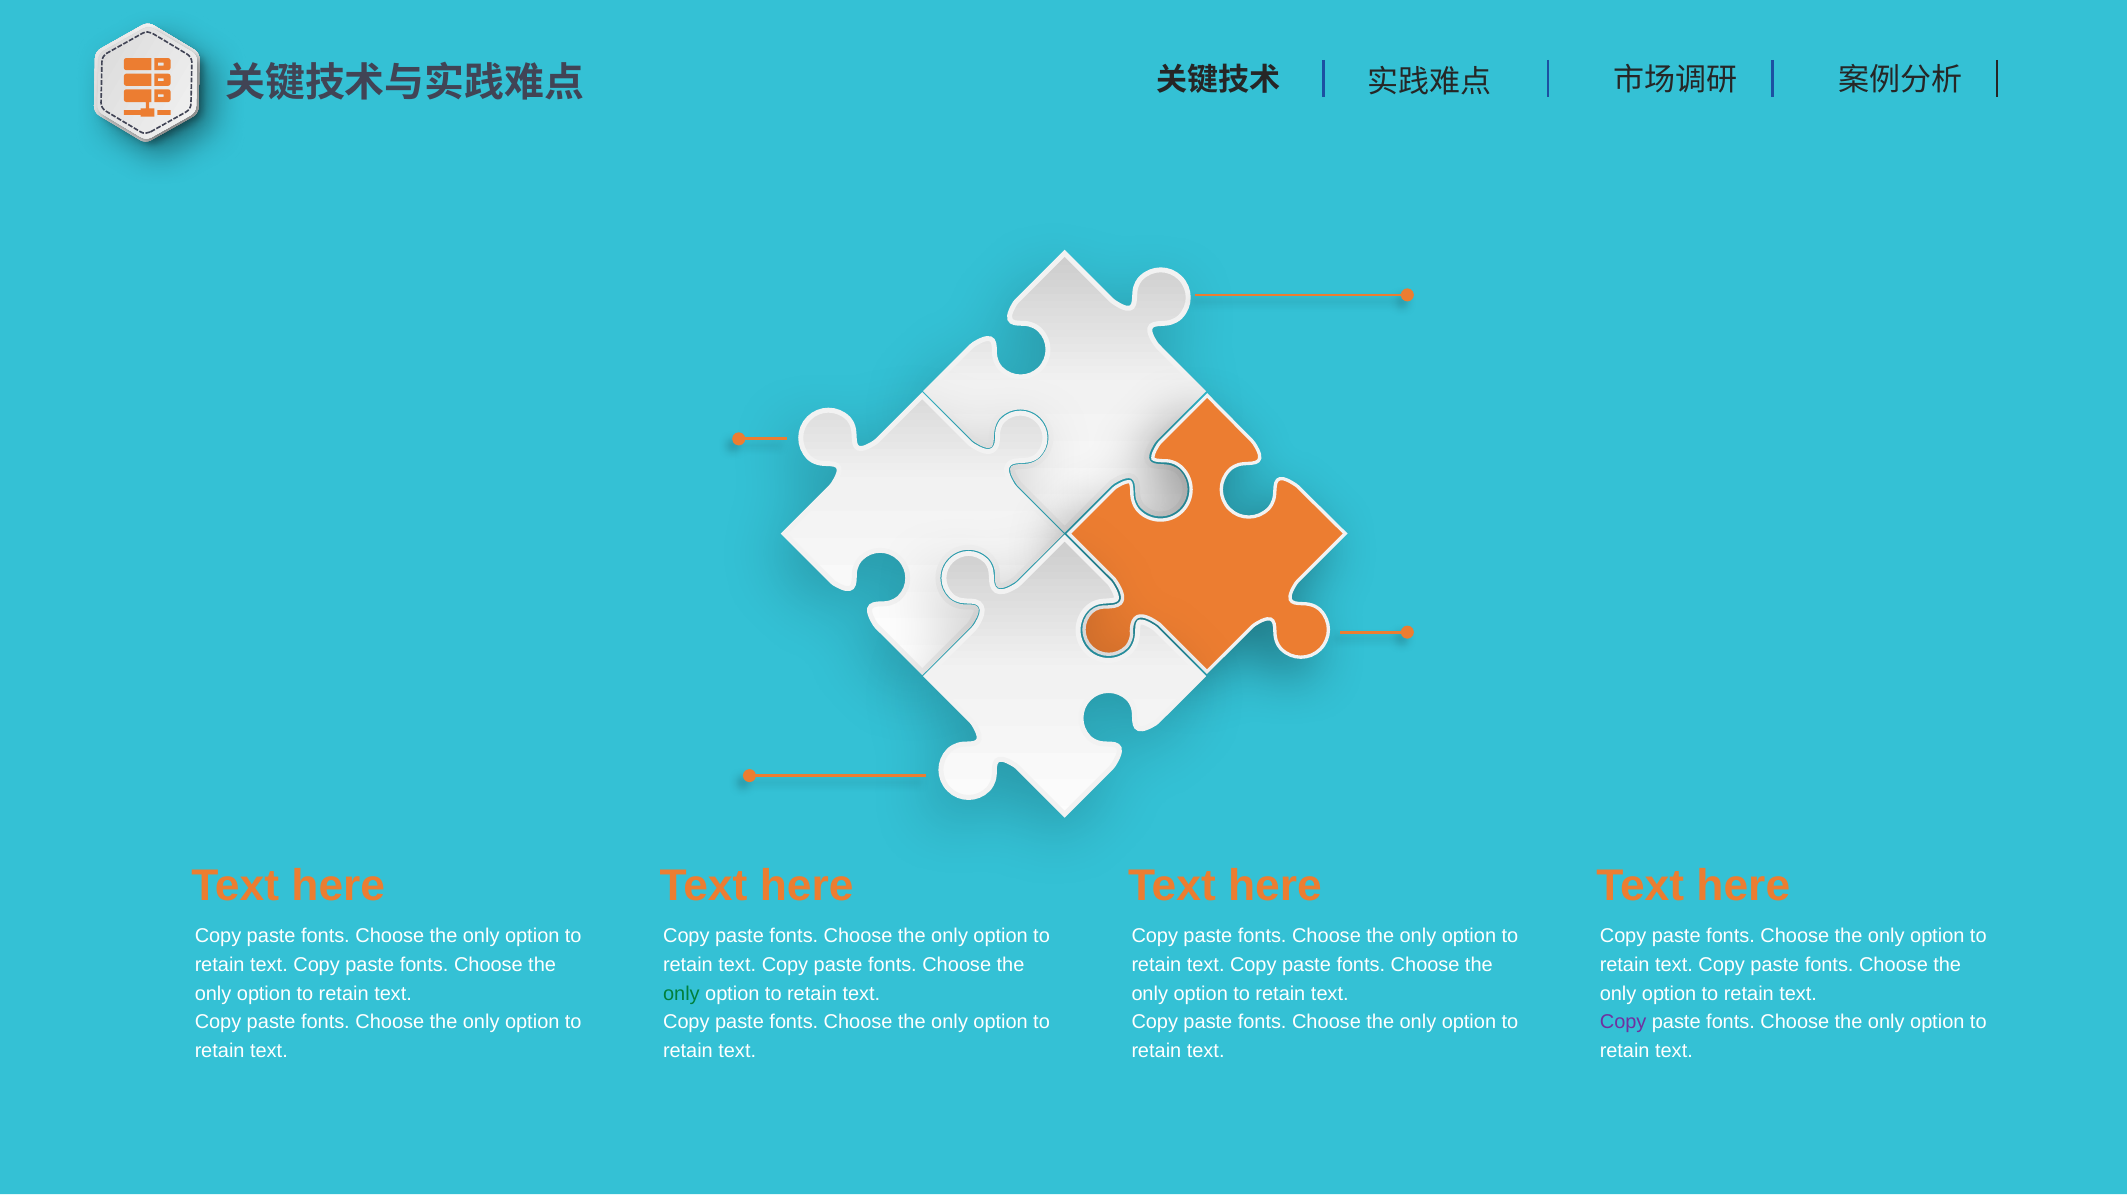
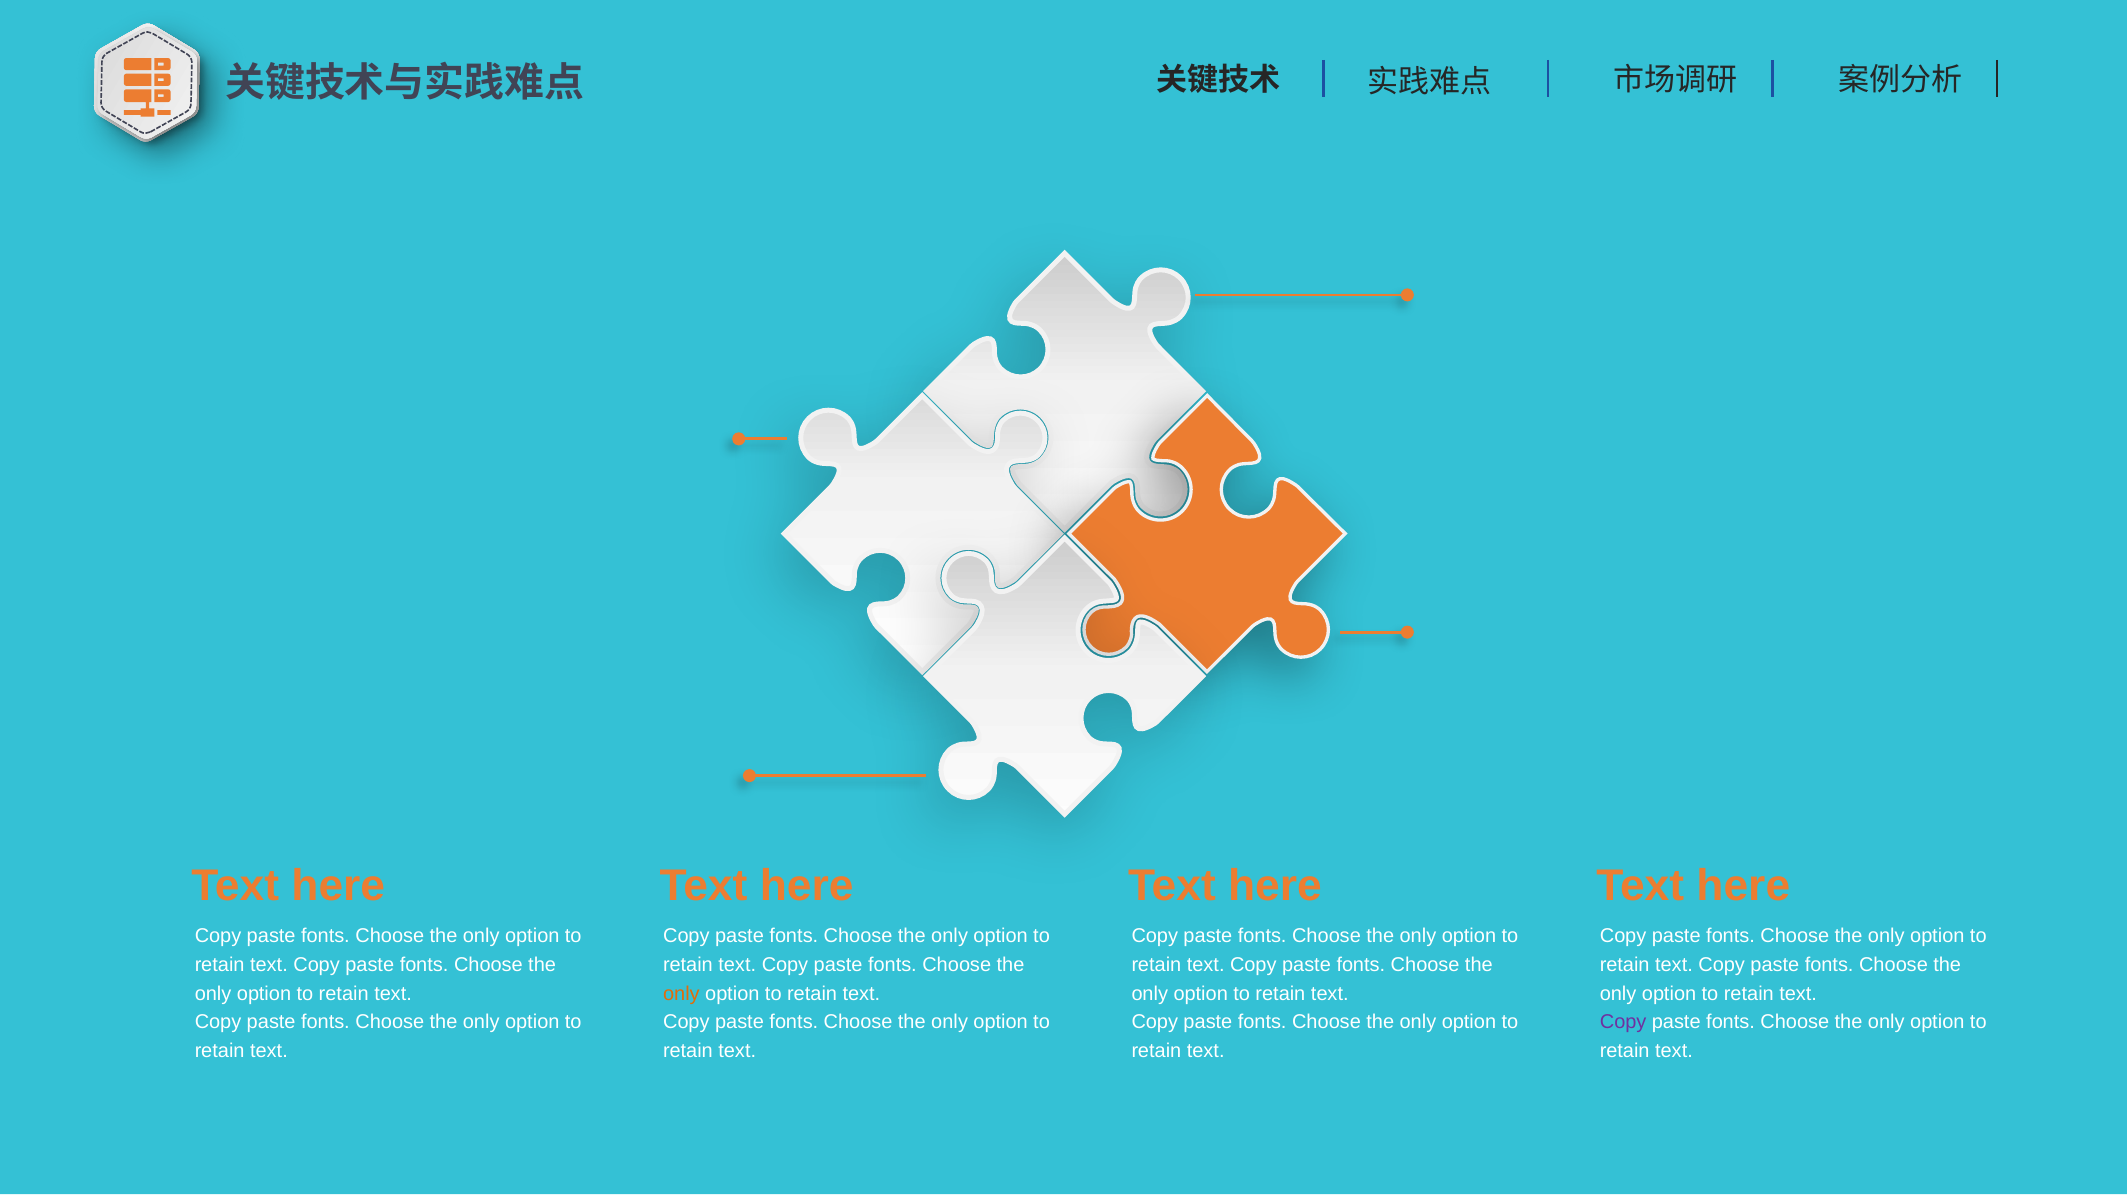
only at (681, 994) colour: green -> orange
